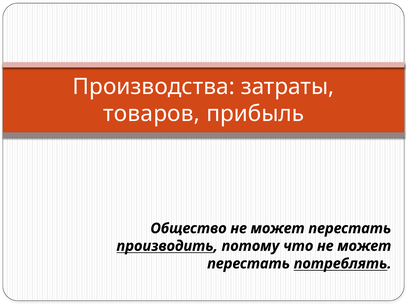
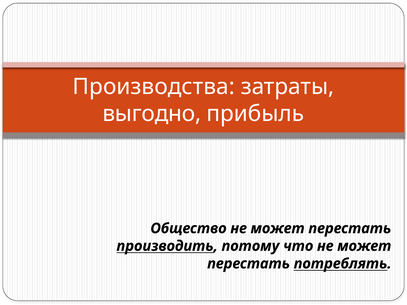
товаров: товаров -> выгодно
